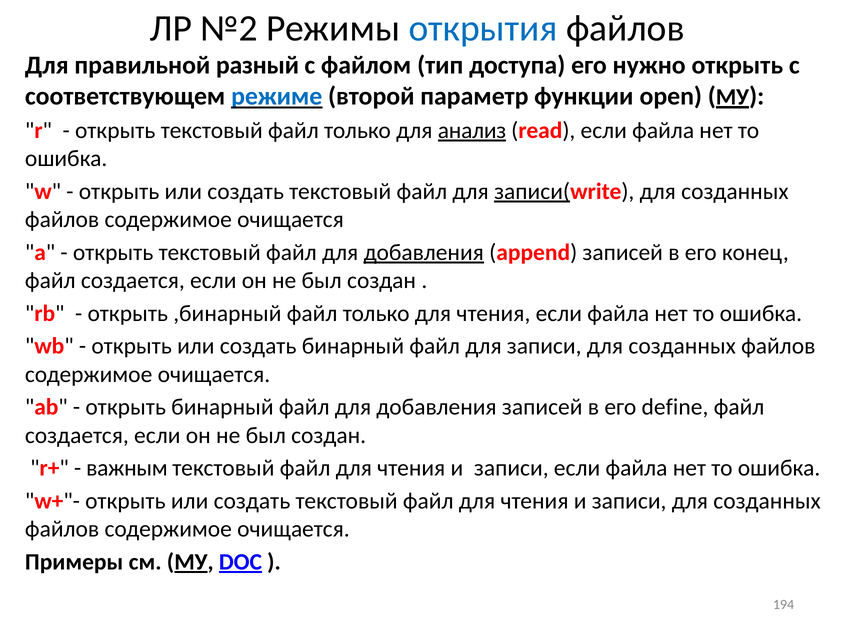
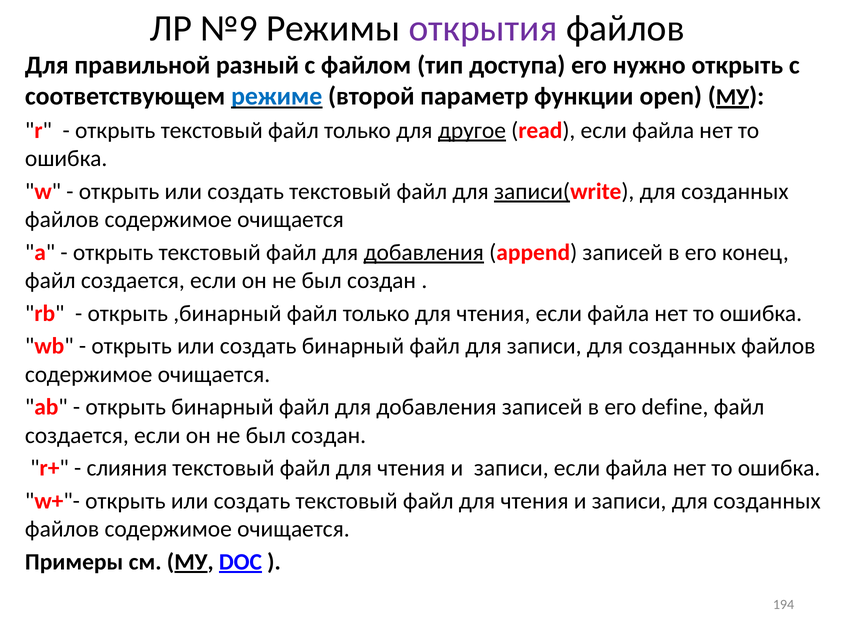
№2: №2 -> №9
открытия colour: blue -> purple
анализ: анализ -> другое
важным: важным -> слияния
